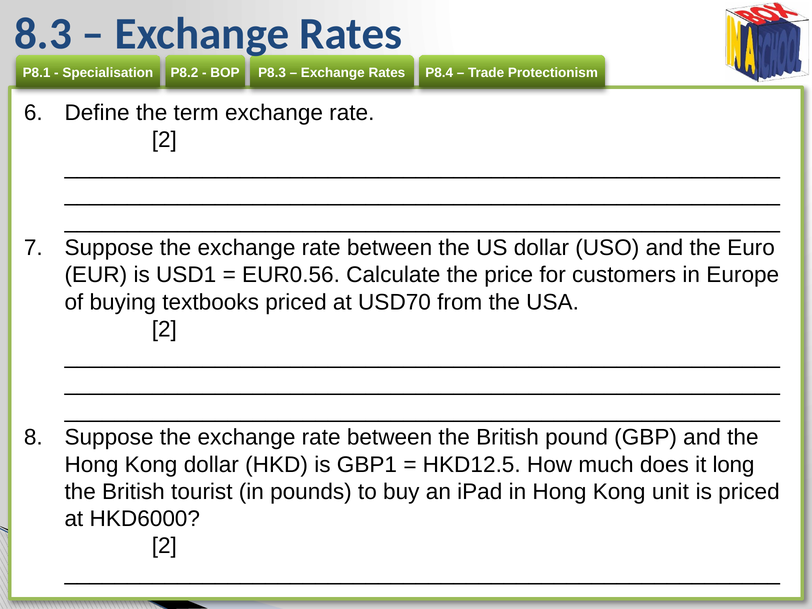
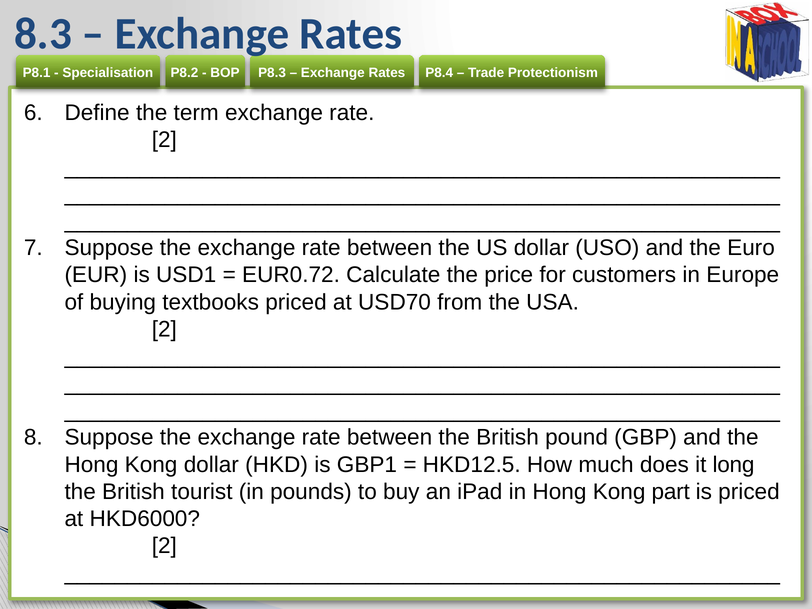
EUR0.56: EUR0.56 -> EUR0.72
unit: unit -> part
